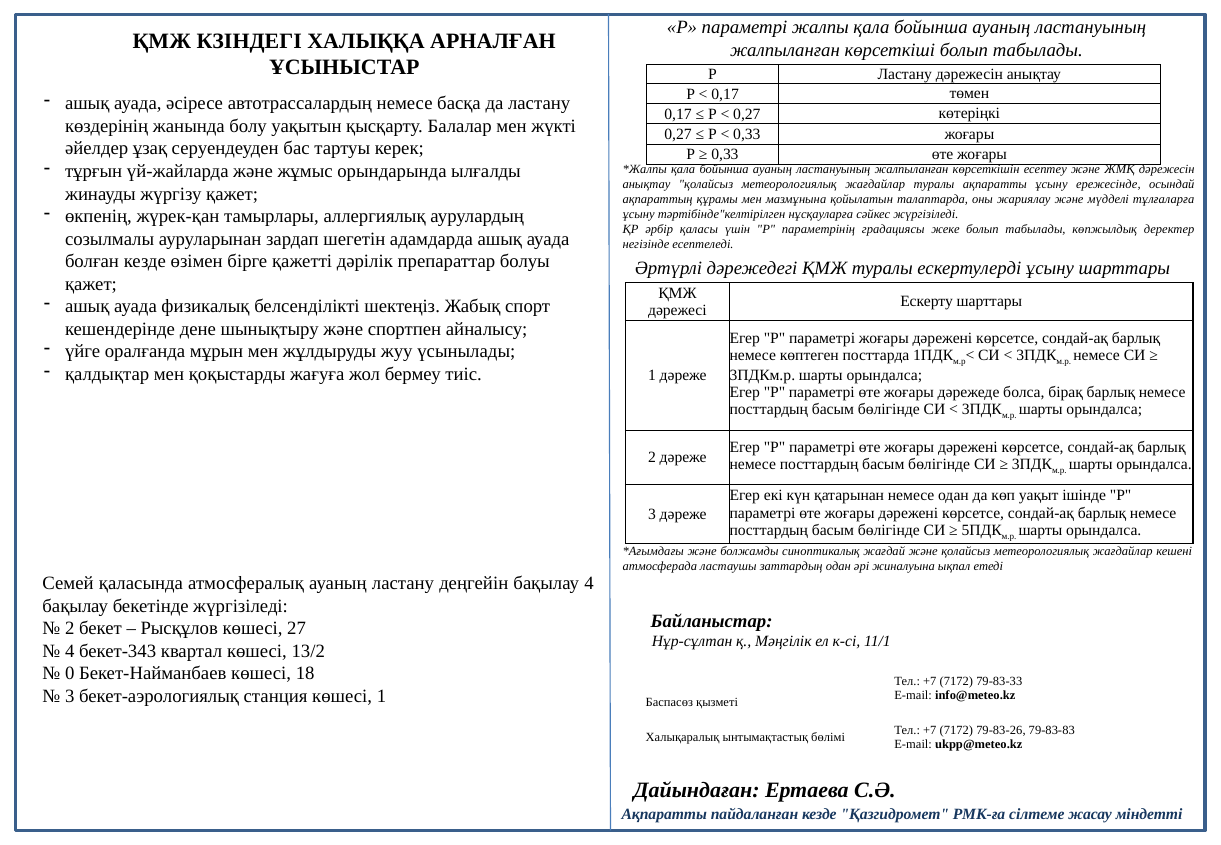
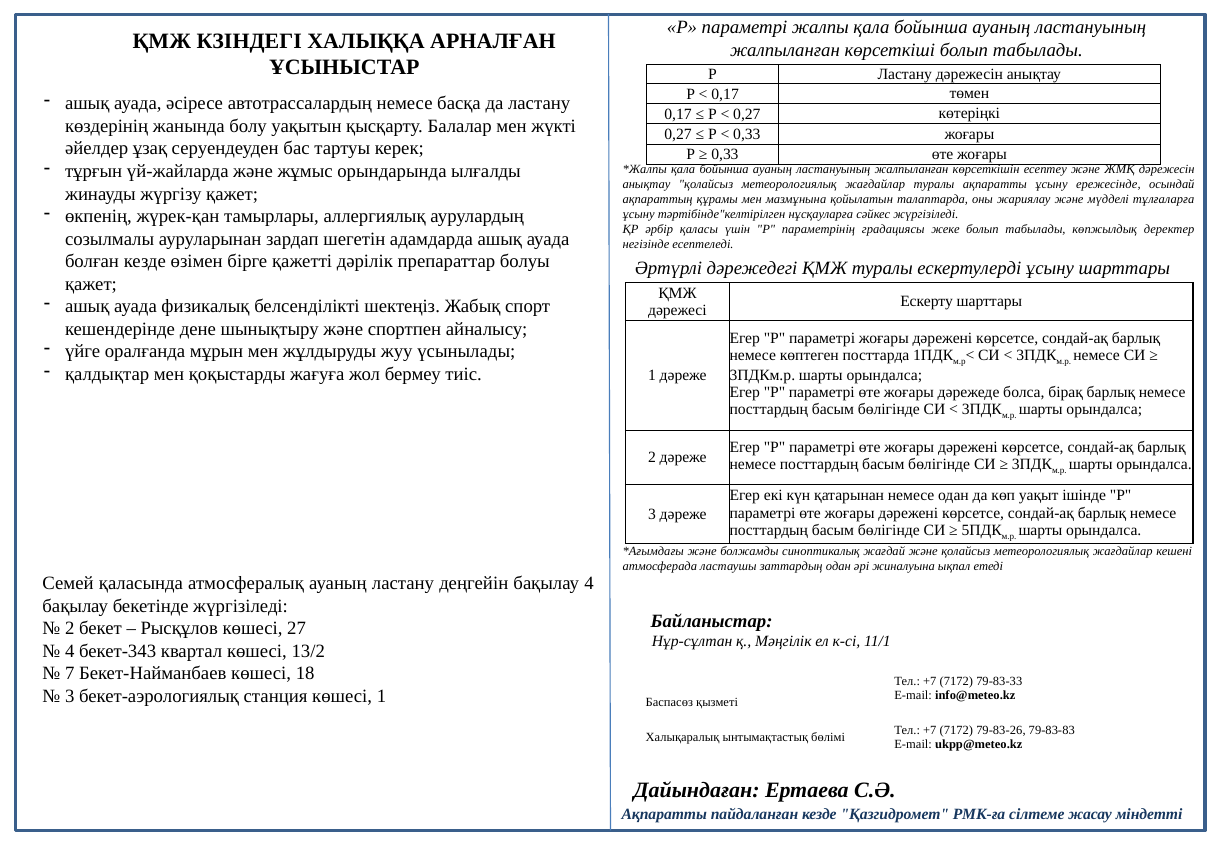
0: 0 -> 7
